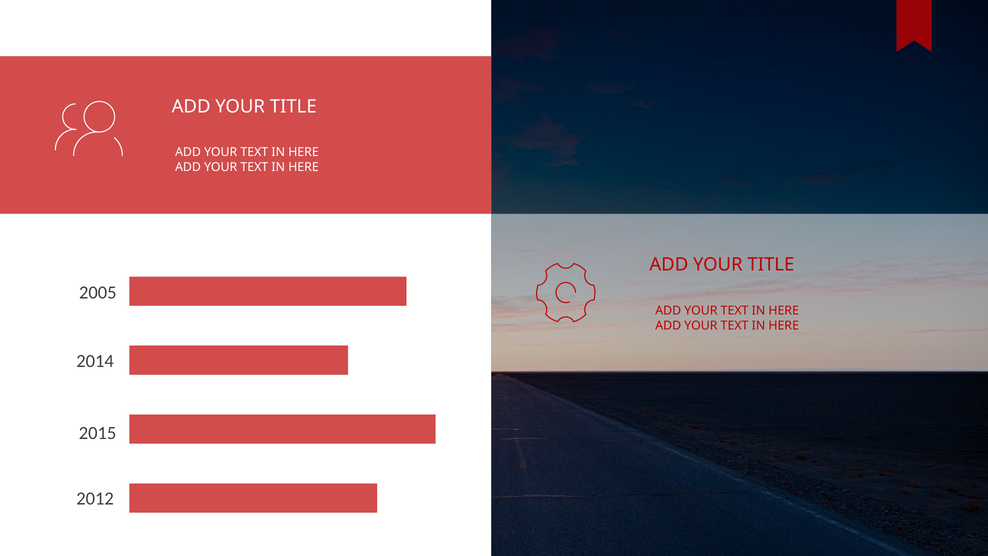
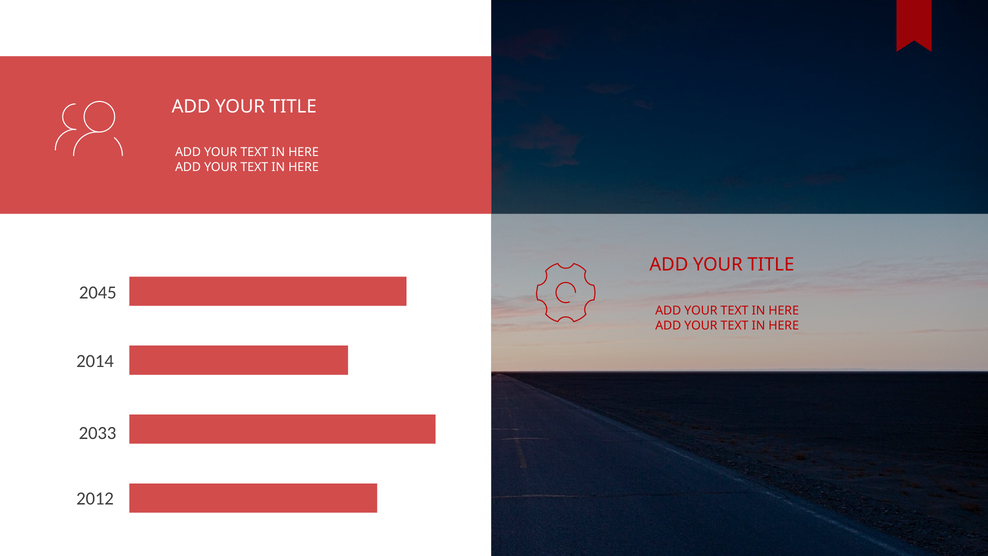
2005: 2005 -> 2045
2015: 2015 -> 2033
